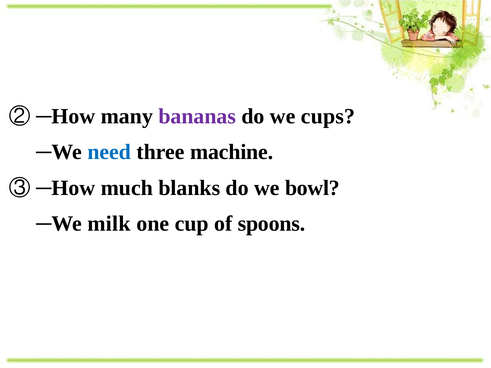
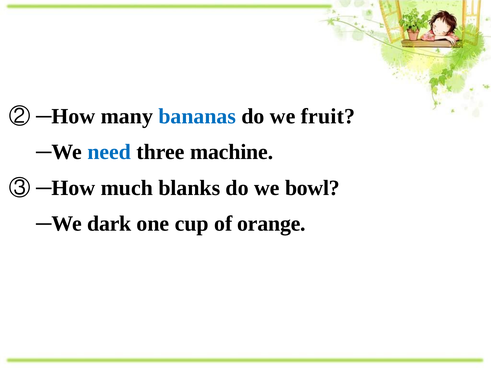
bananas colour: purple -> blue
cups: cups -> fruit
milk: milk -> dark
spoons: spoons -> orange
